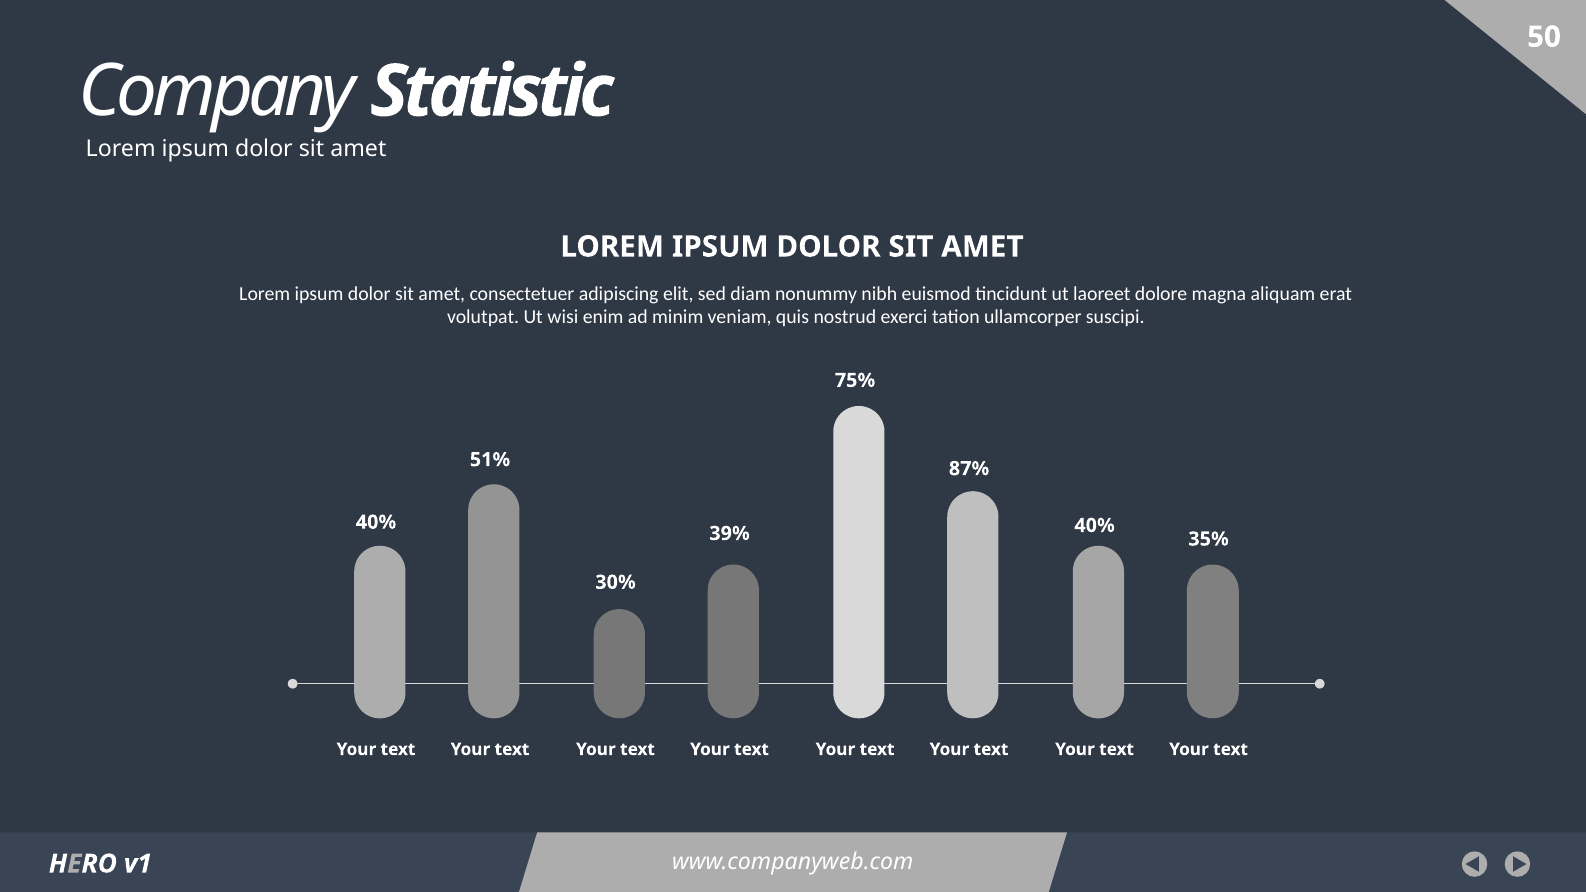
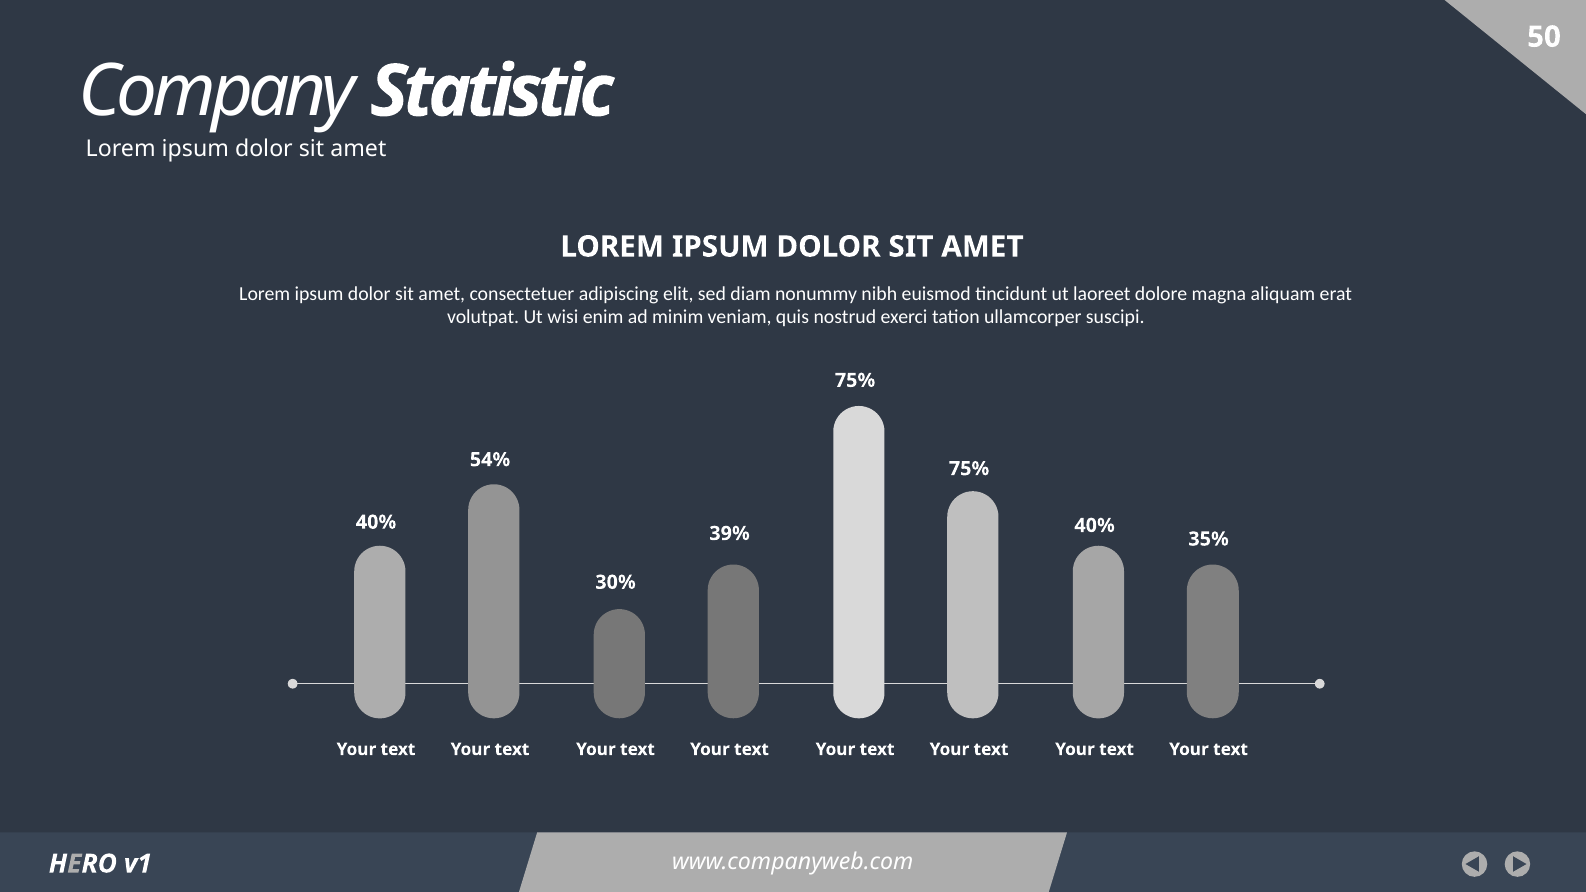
51%: 51% -> 54%
87% at (969, 469): 87% -> 75%
